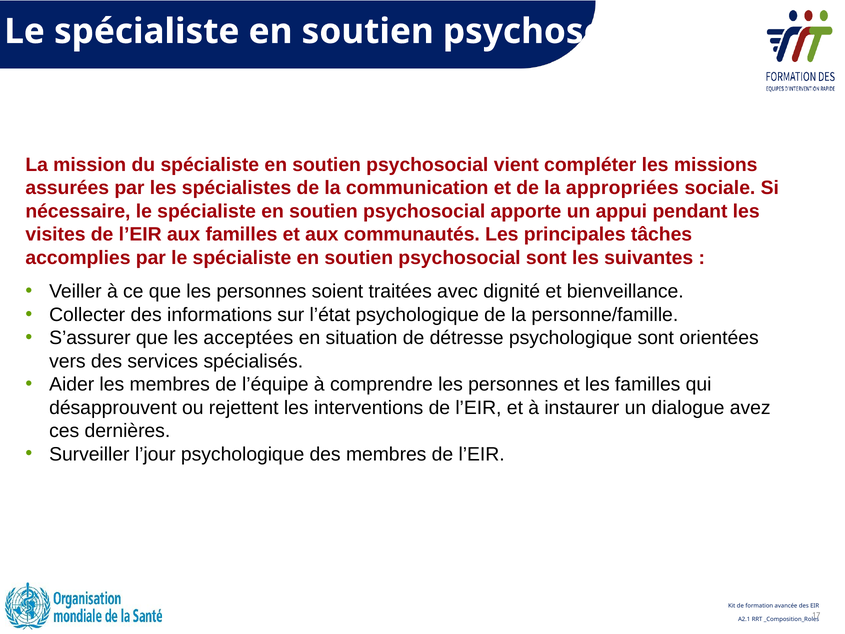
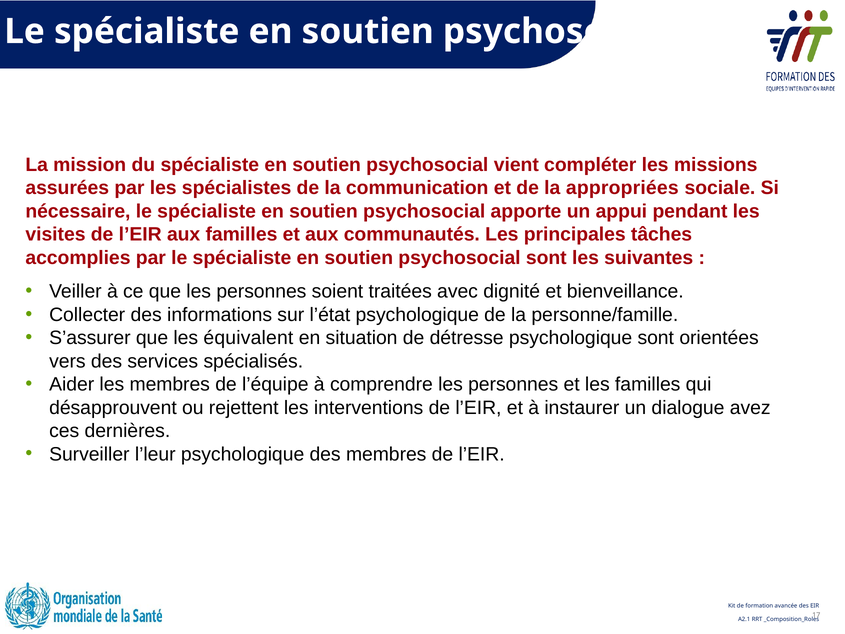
acceptées: acceptées -> équivalent
l’jour: l’jour -> l’leur
